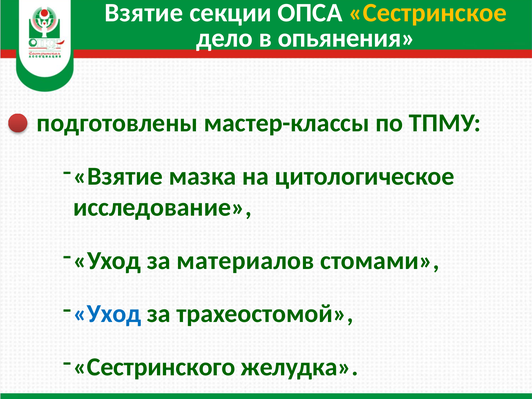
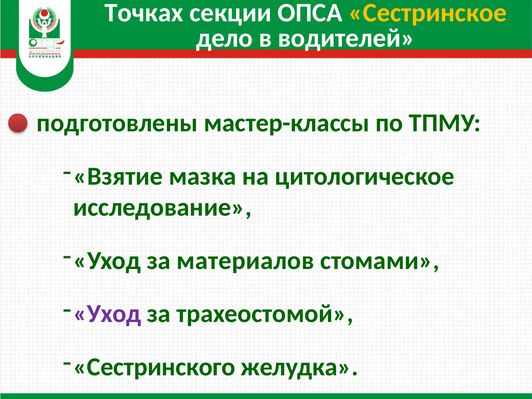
Взятие at (144, 13): Взятие -> Точках
опьянения: опьянения -> водителей
Уход at (107, 314) colour: blue -> purple
